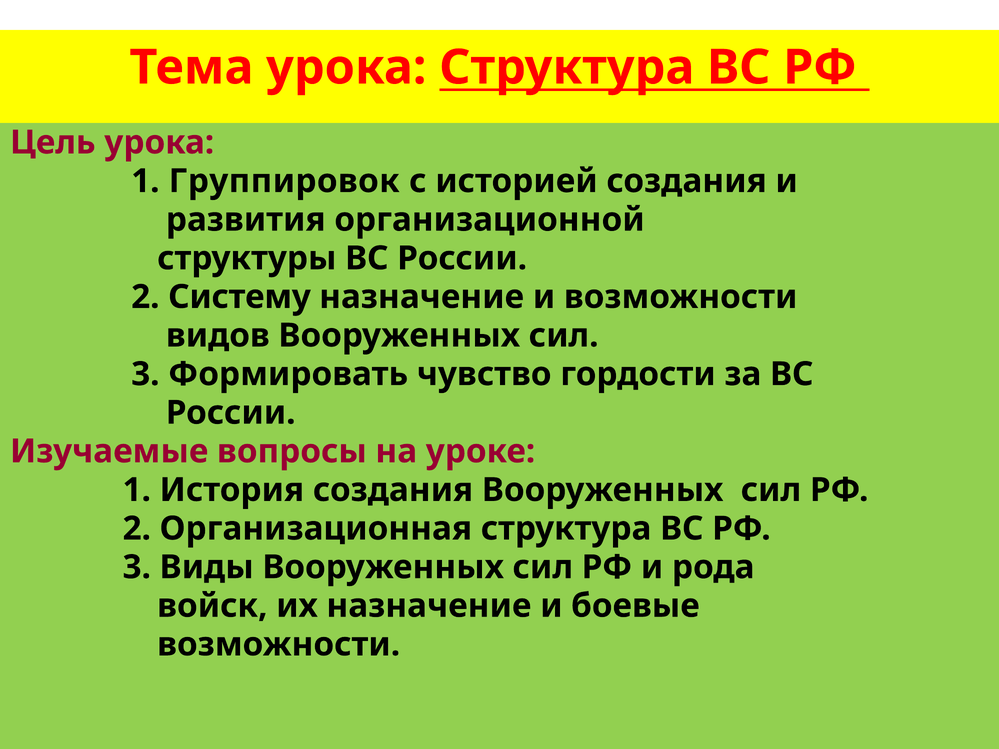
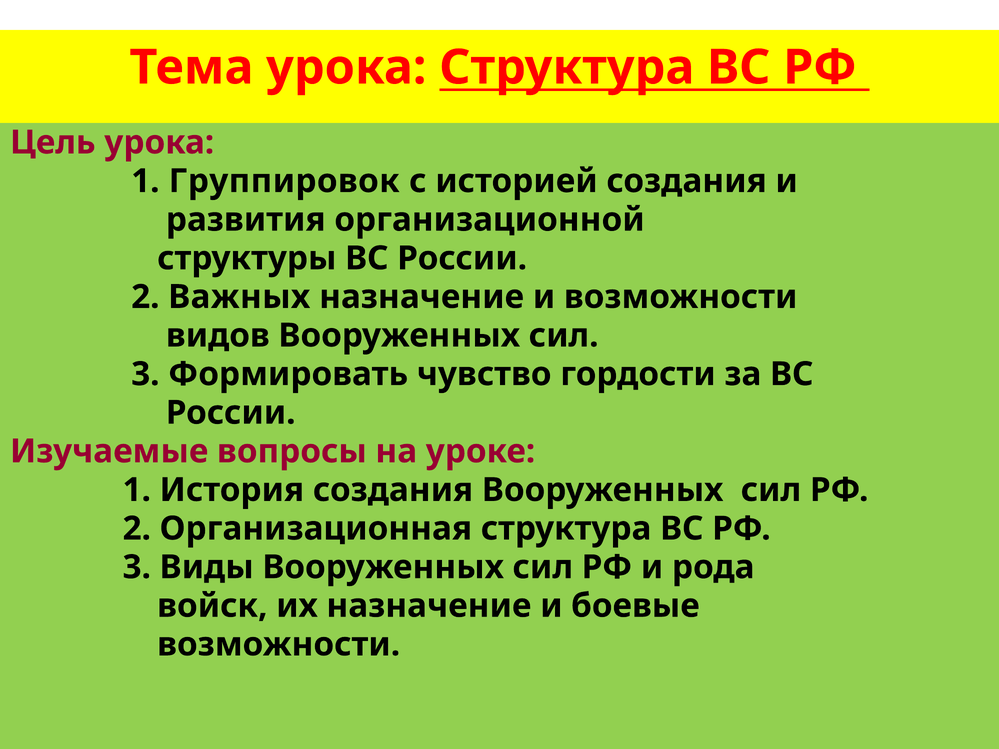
Систему: Систему -> Важных
